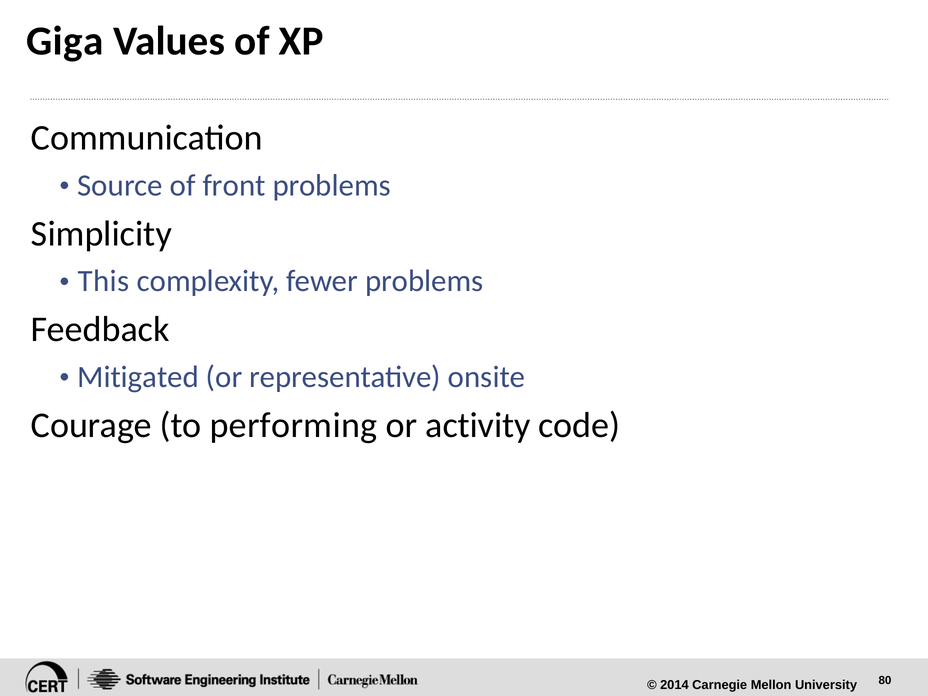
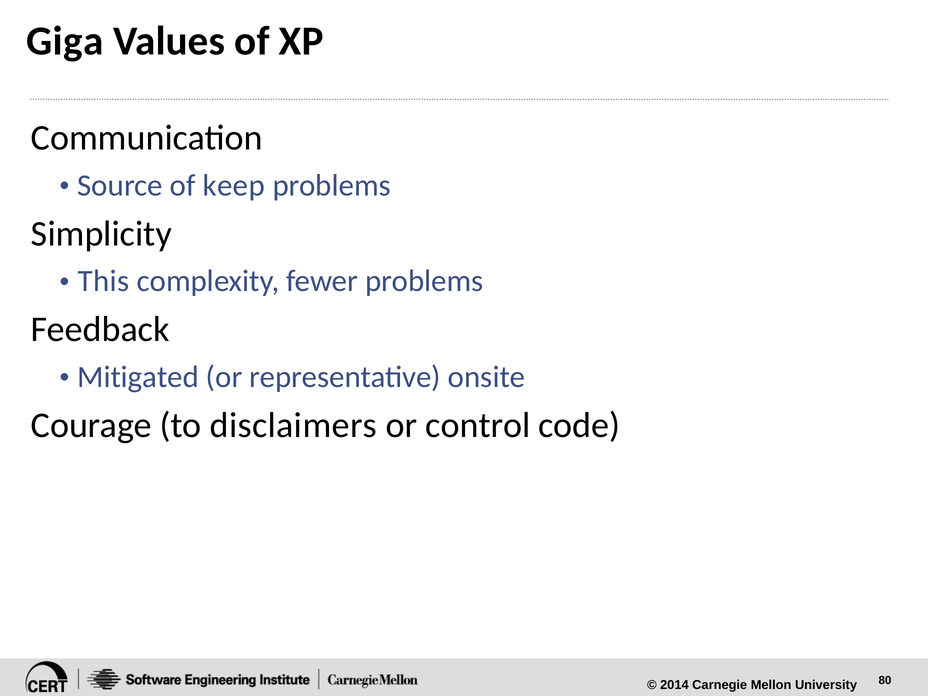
front: front -> keep
performing: performing -> disclaimers
activity: activity -> control
